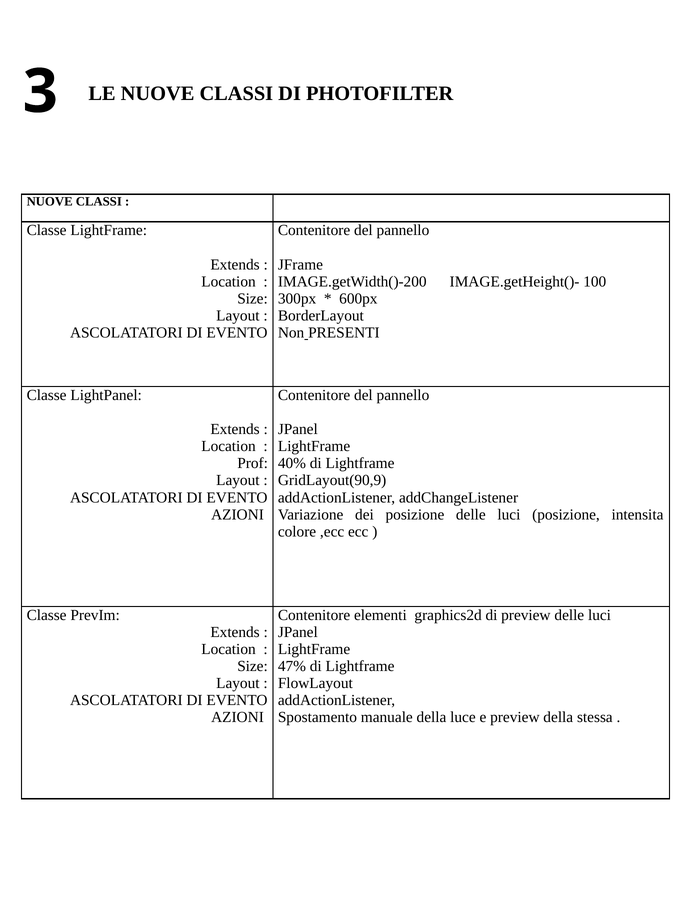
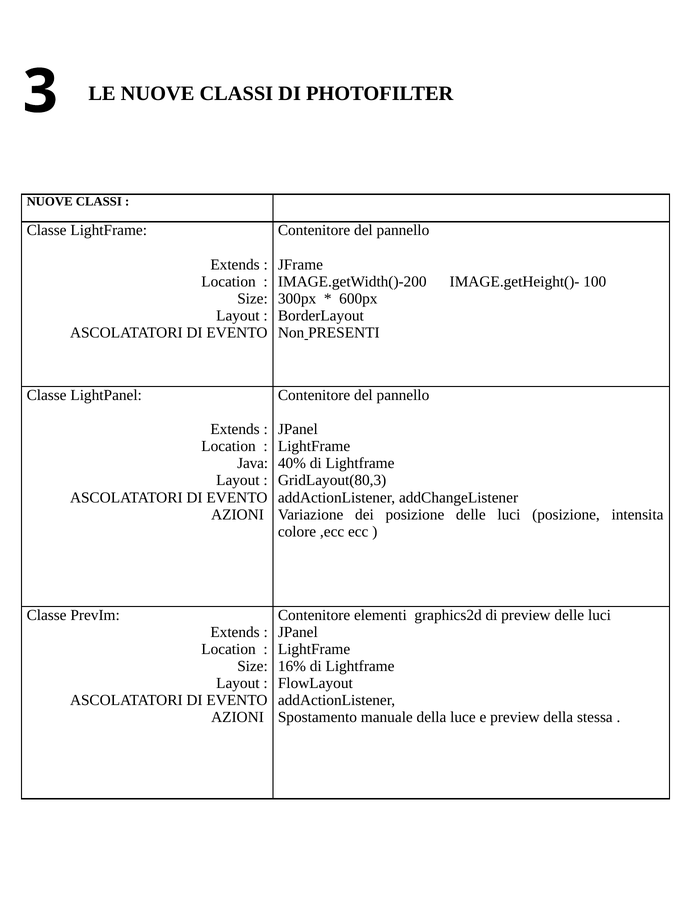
Prof: Prof -> Java
GridLayout(90,9: GridLayout(90,9 -> GridLayout(80,3
47%: 47% -> 16%
